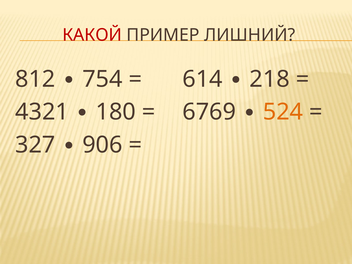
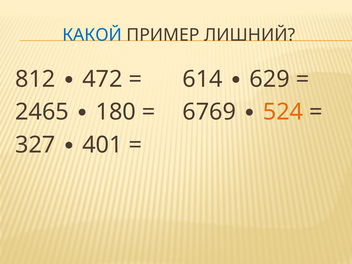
КАКОЙ colour: red -> blue
754: 754 -> 472
218: 218 -> 629
4321: 4321 -> 2465
906: 906 -> 401
